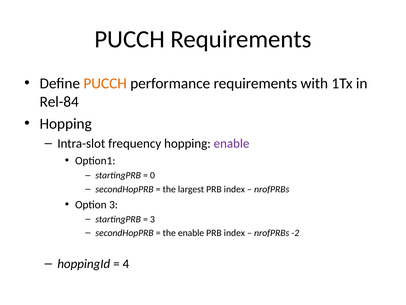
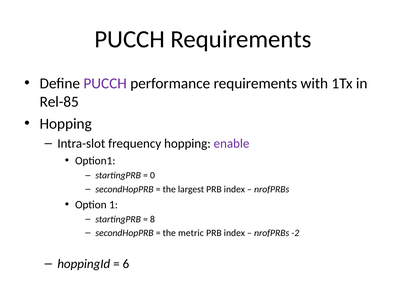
PUCCH at (105, 83) colour: orange -> purple
Rel-84: Rel-84 -> Rel-85
Option 3: 3 -> 1
3 at (152, 219): 3 -> 8
the enable: enable -> metric
4: 4 -> 6
